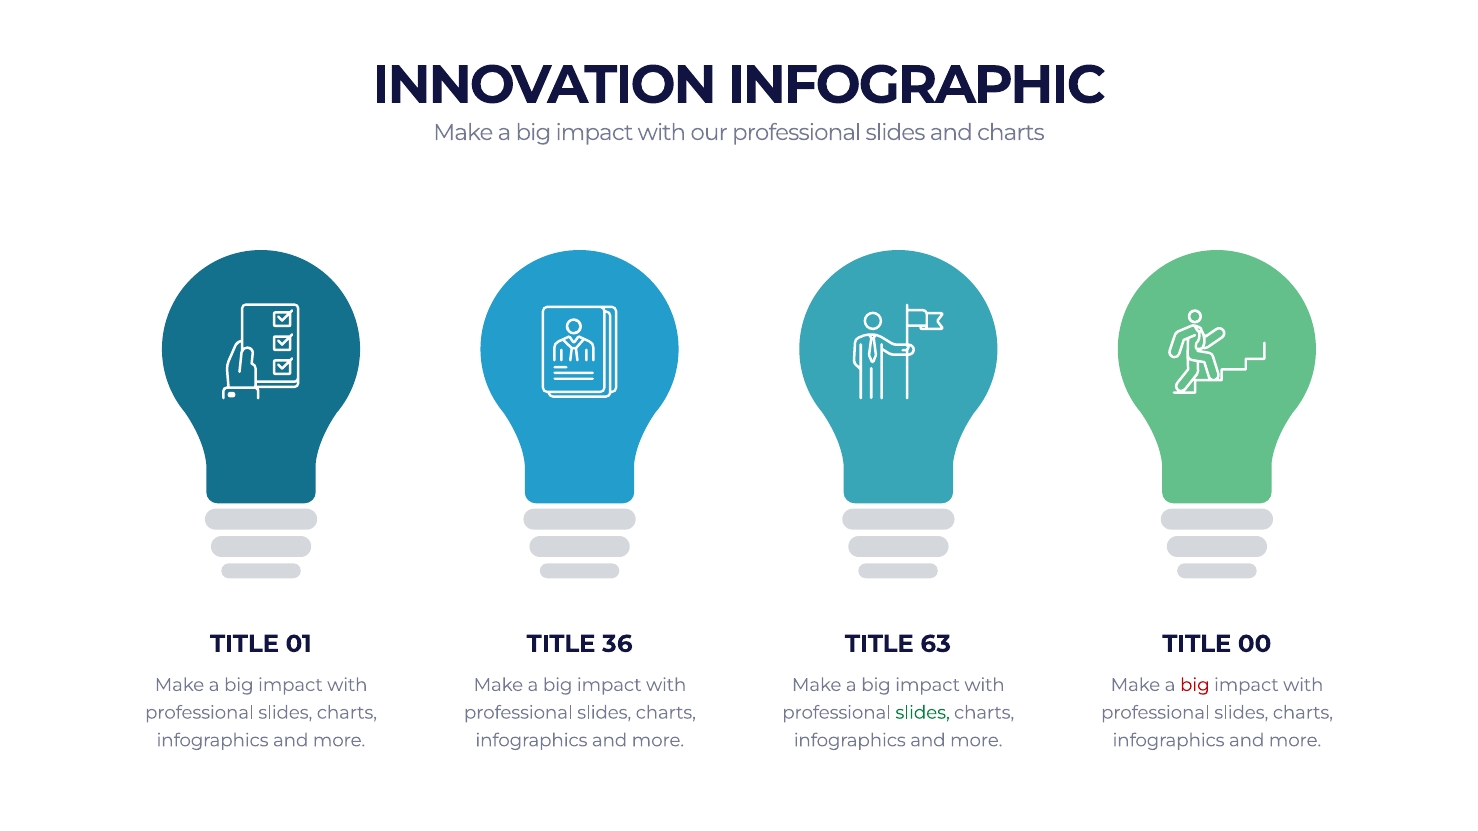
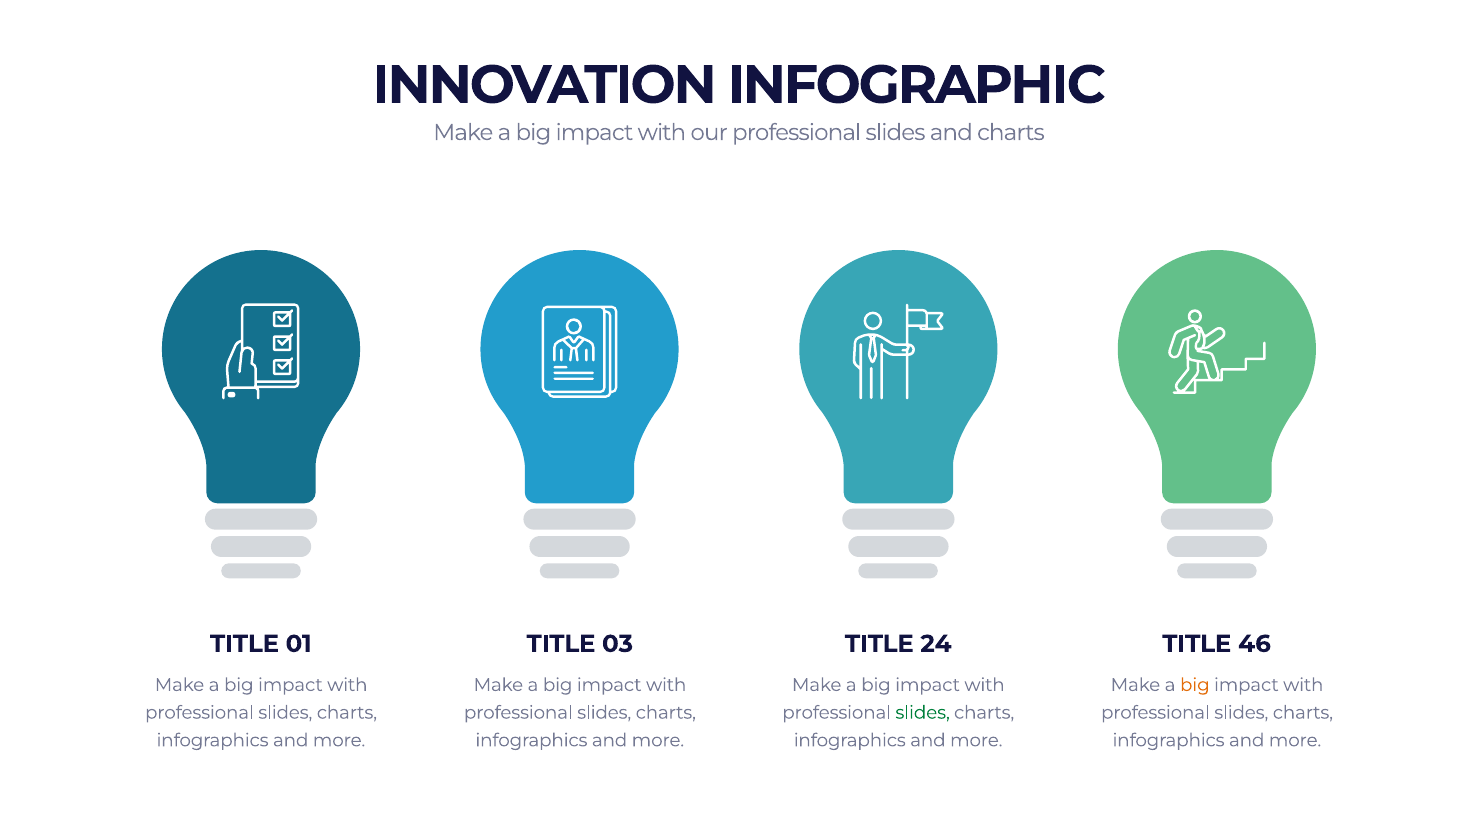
36: 36 -> 03
63: 63 -> 24
00: 00 -> 46
big at (1195, 685) colour: red -> orange
